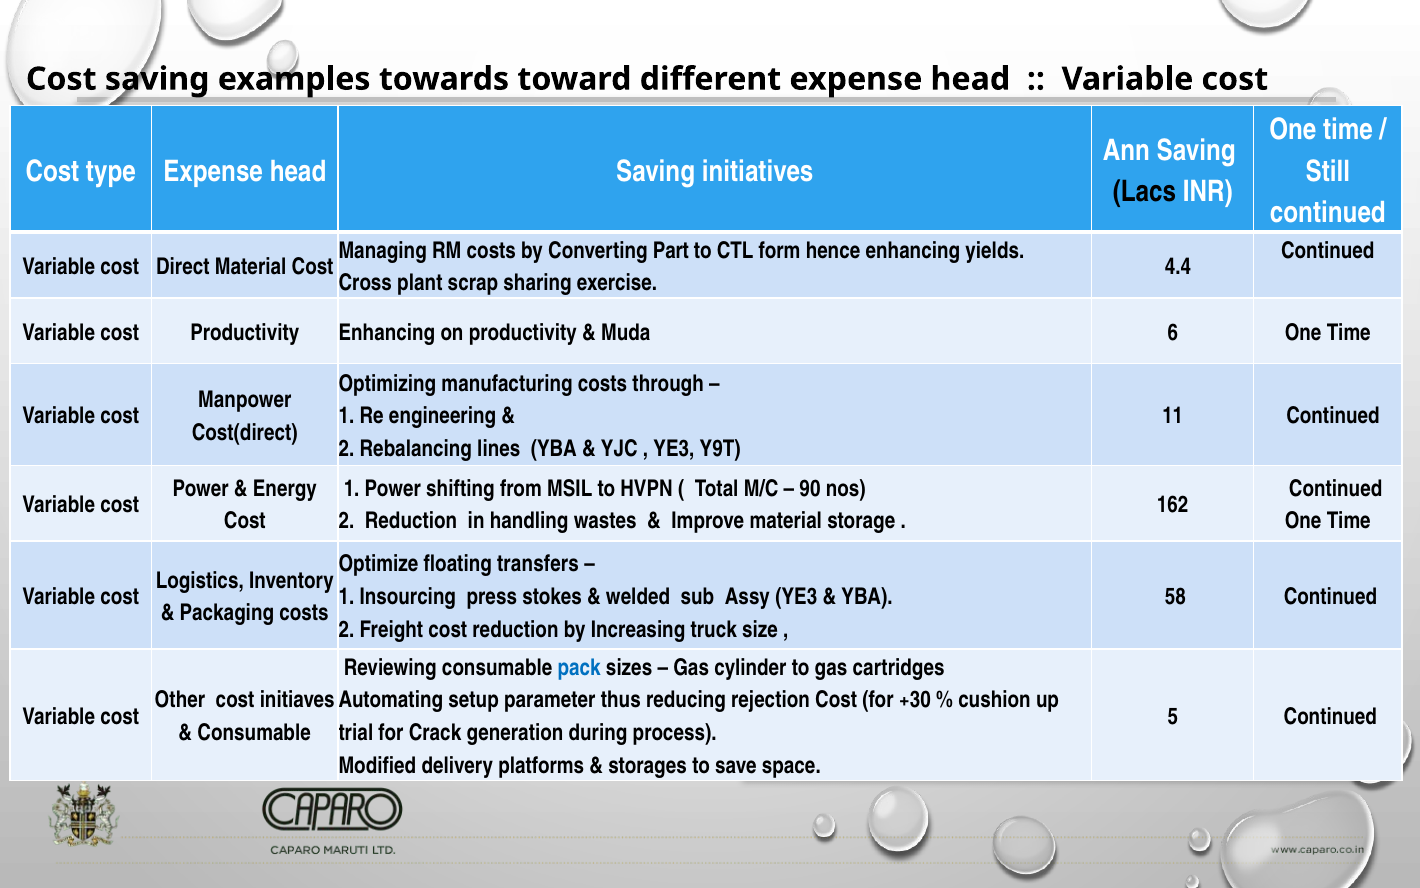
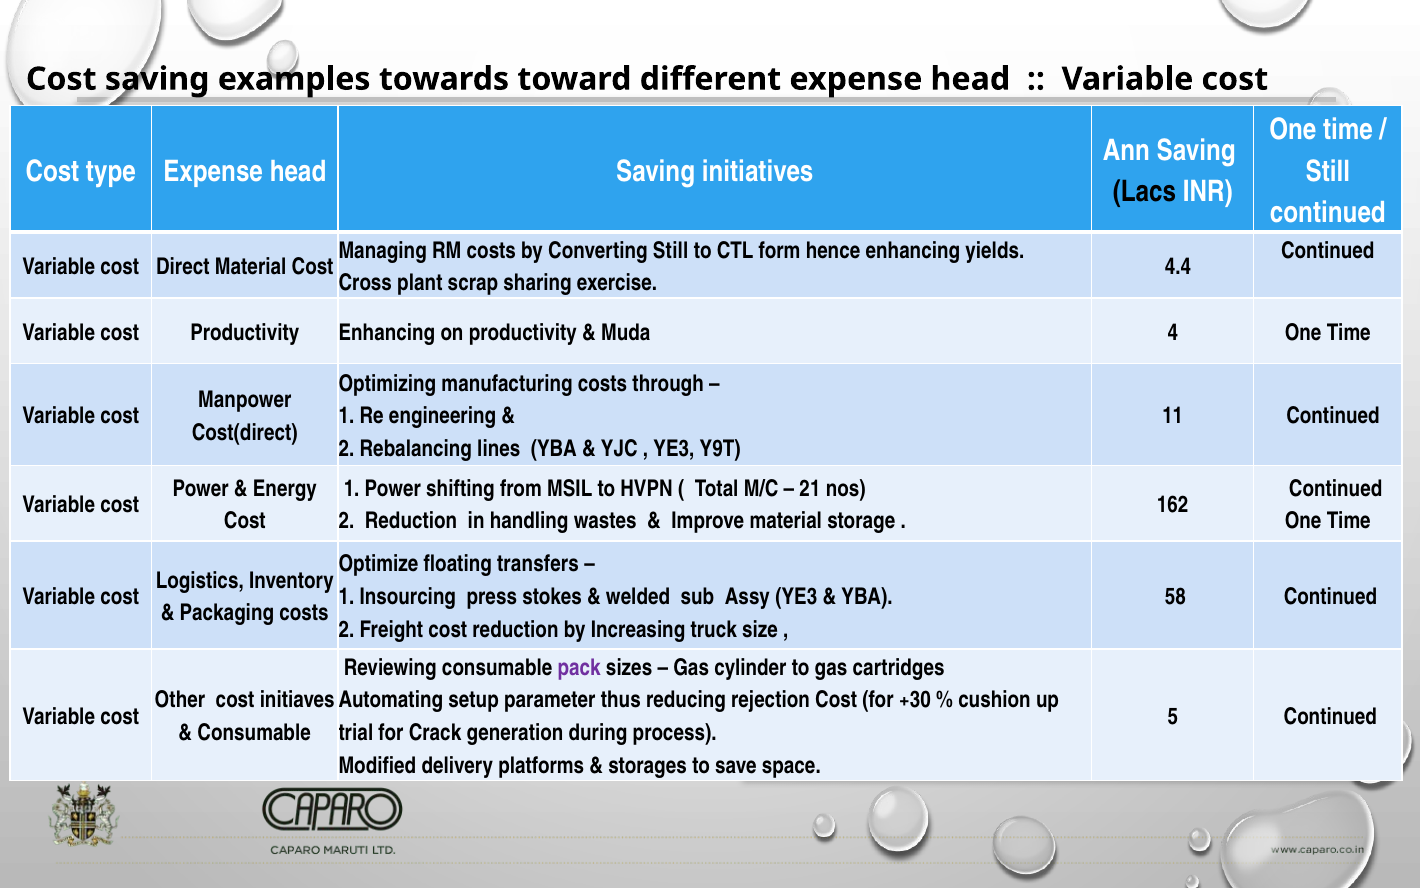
Converting Part: Part -> Still
6: 6 -> 4
90: 90 -> 21
pack colour: blue -> purple
